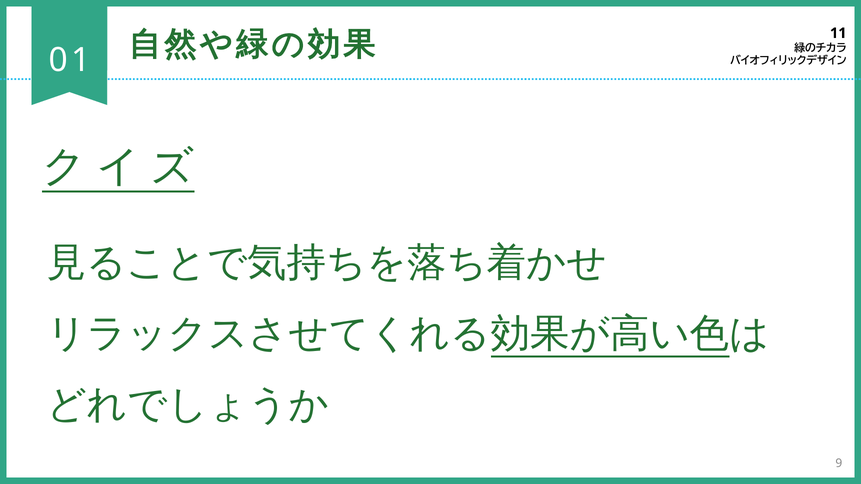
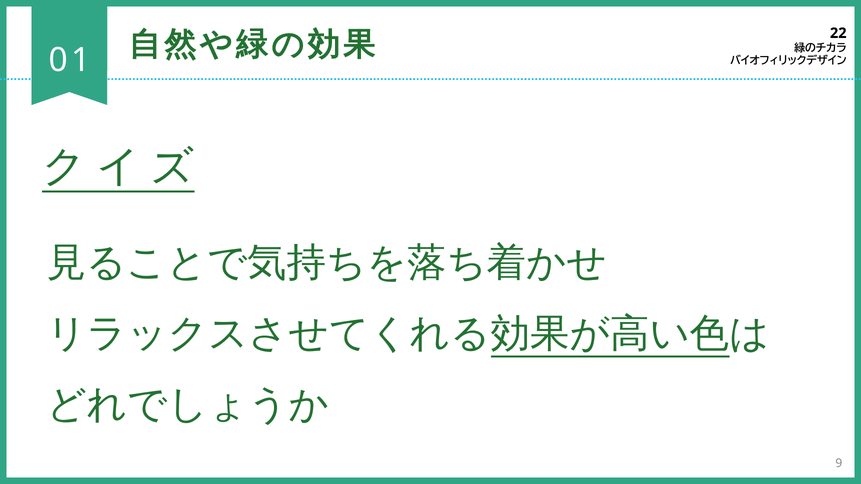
11: 11 -> 22
